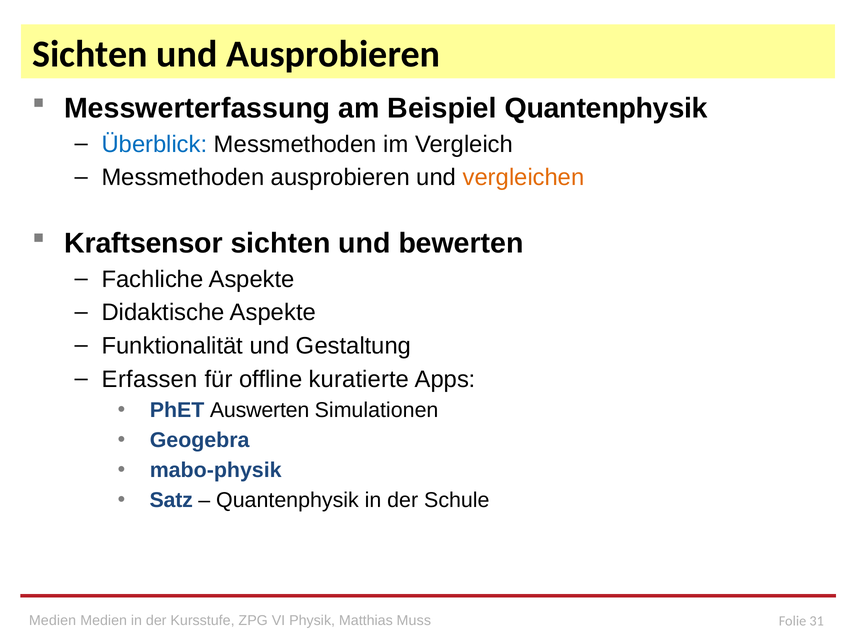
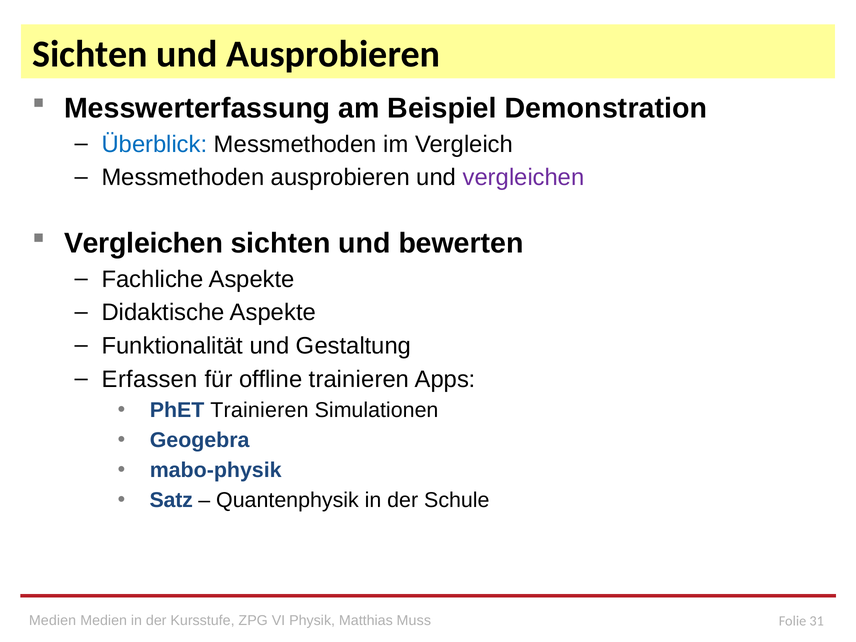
Beispiel Quantenphysik: Quantenphysik -> Demonstration
vergleichen at (524, 178) colour: orange -> purple
Kraftsensor at (143, 243): Kraftsensor -> Vergleichen
offline kuratierte: kuratierte -> trainieren
PhET Auswerten: Auswerten -> Trainieren
